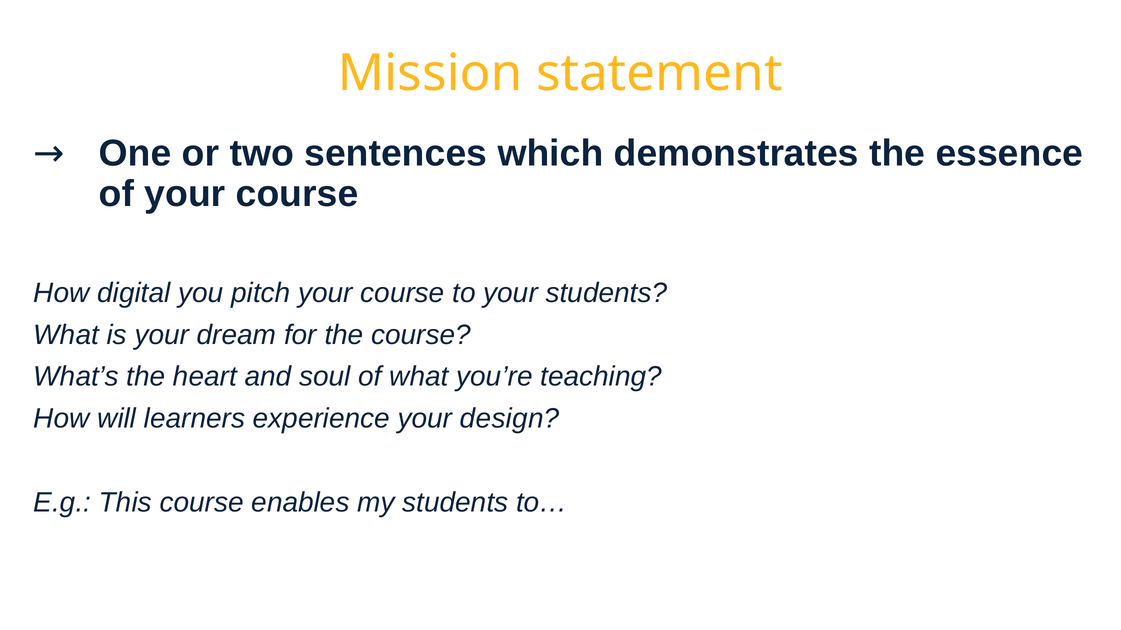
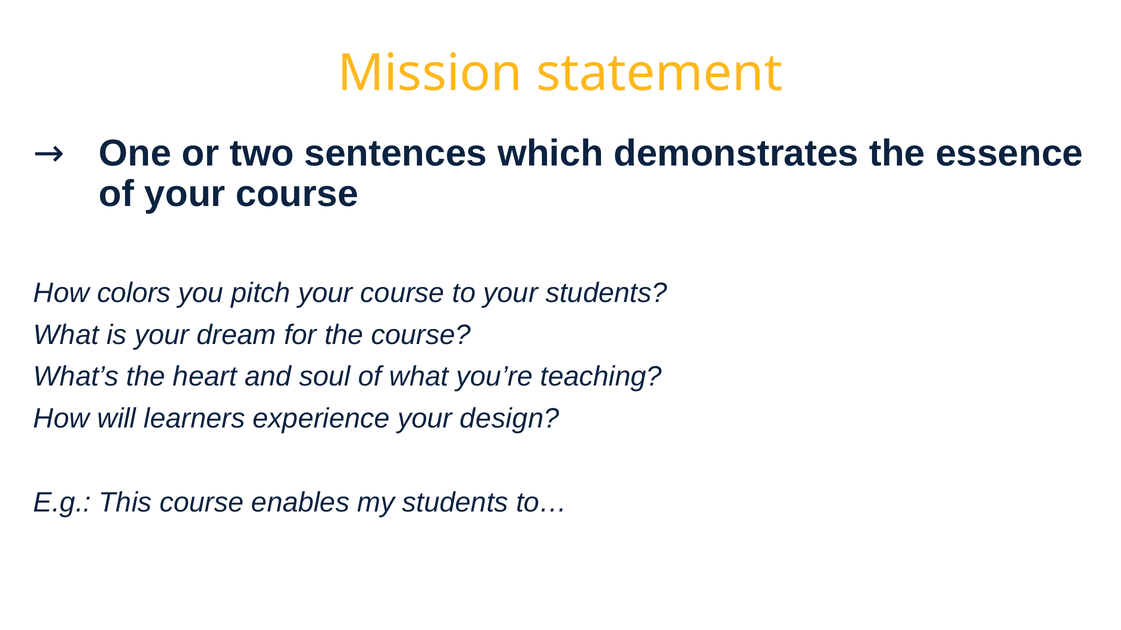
digital: digital -> colors
